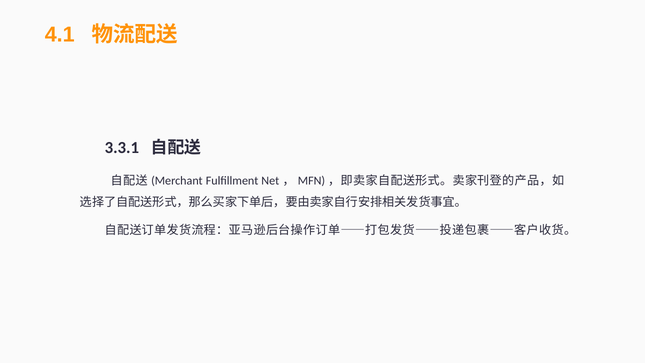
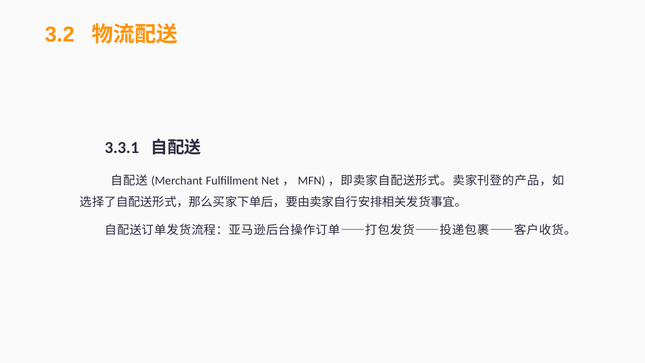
4.1: 4.1 -> 3.2
